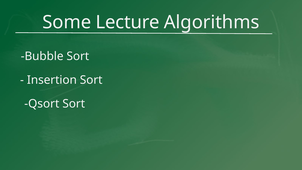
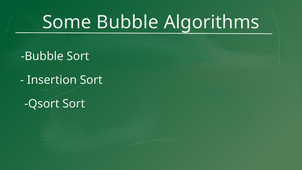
Some Lecture: Lecture -> Bubble
